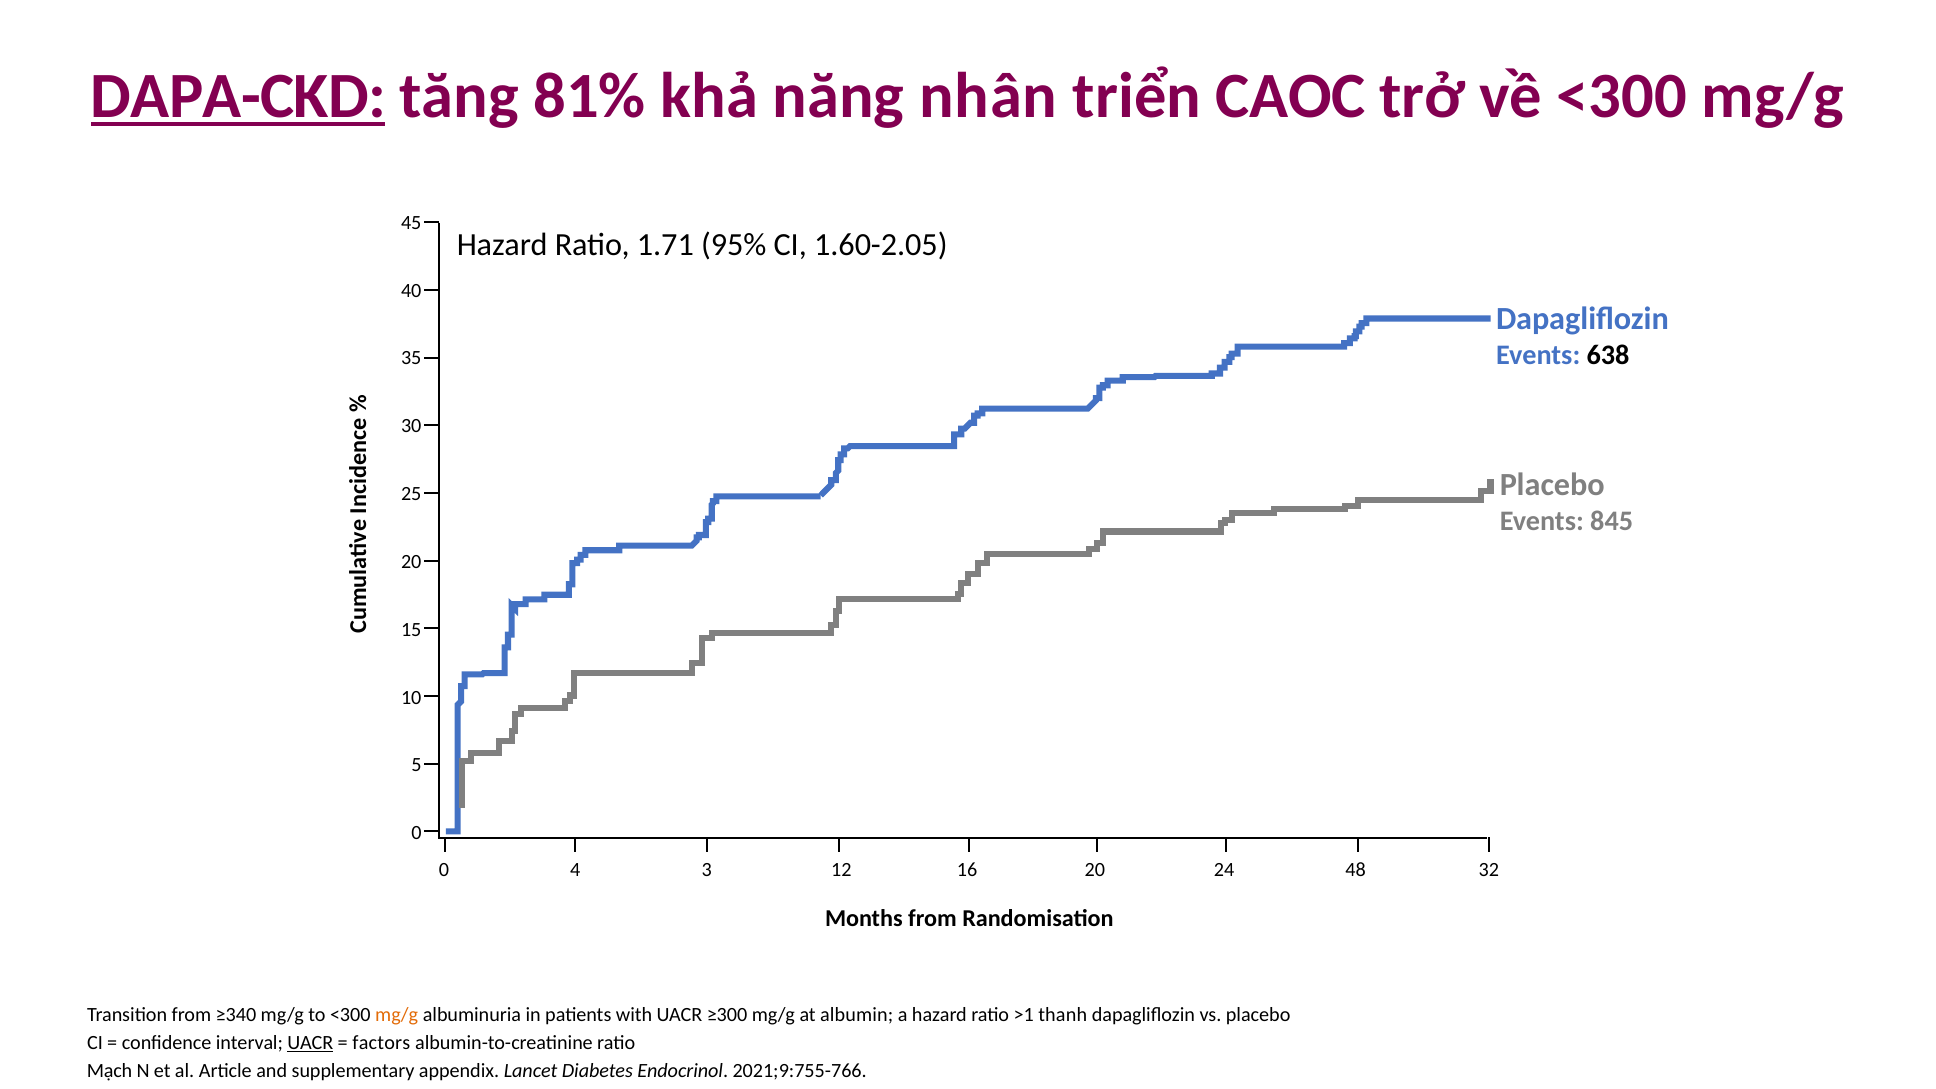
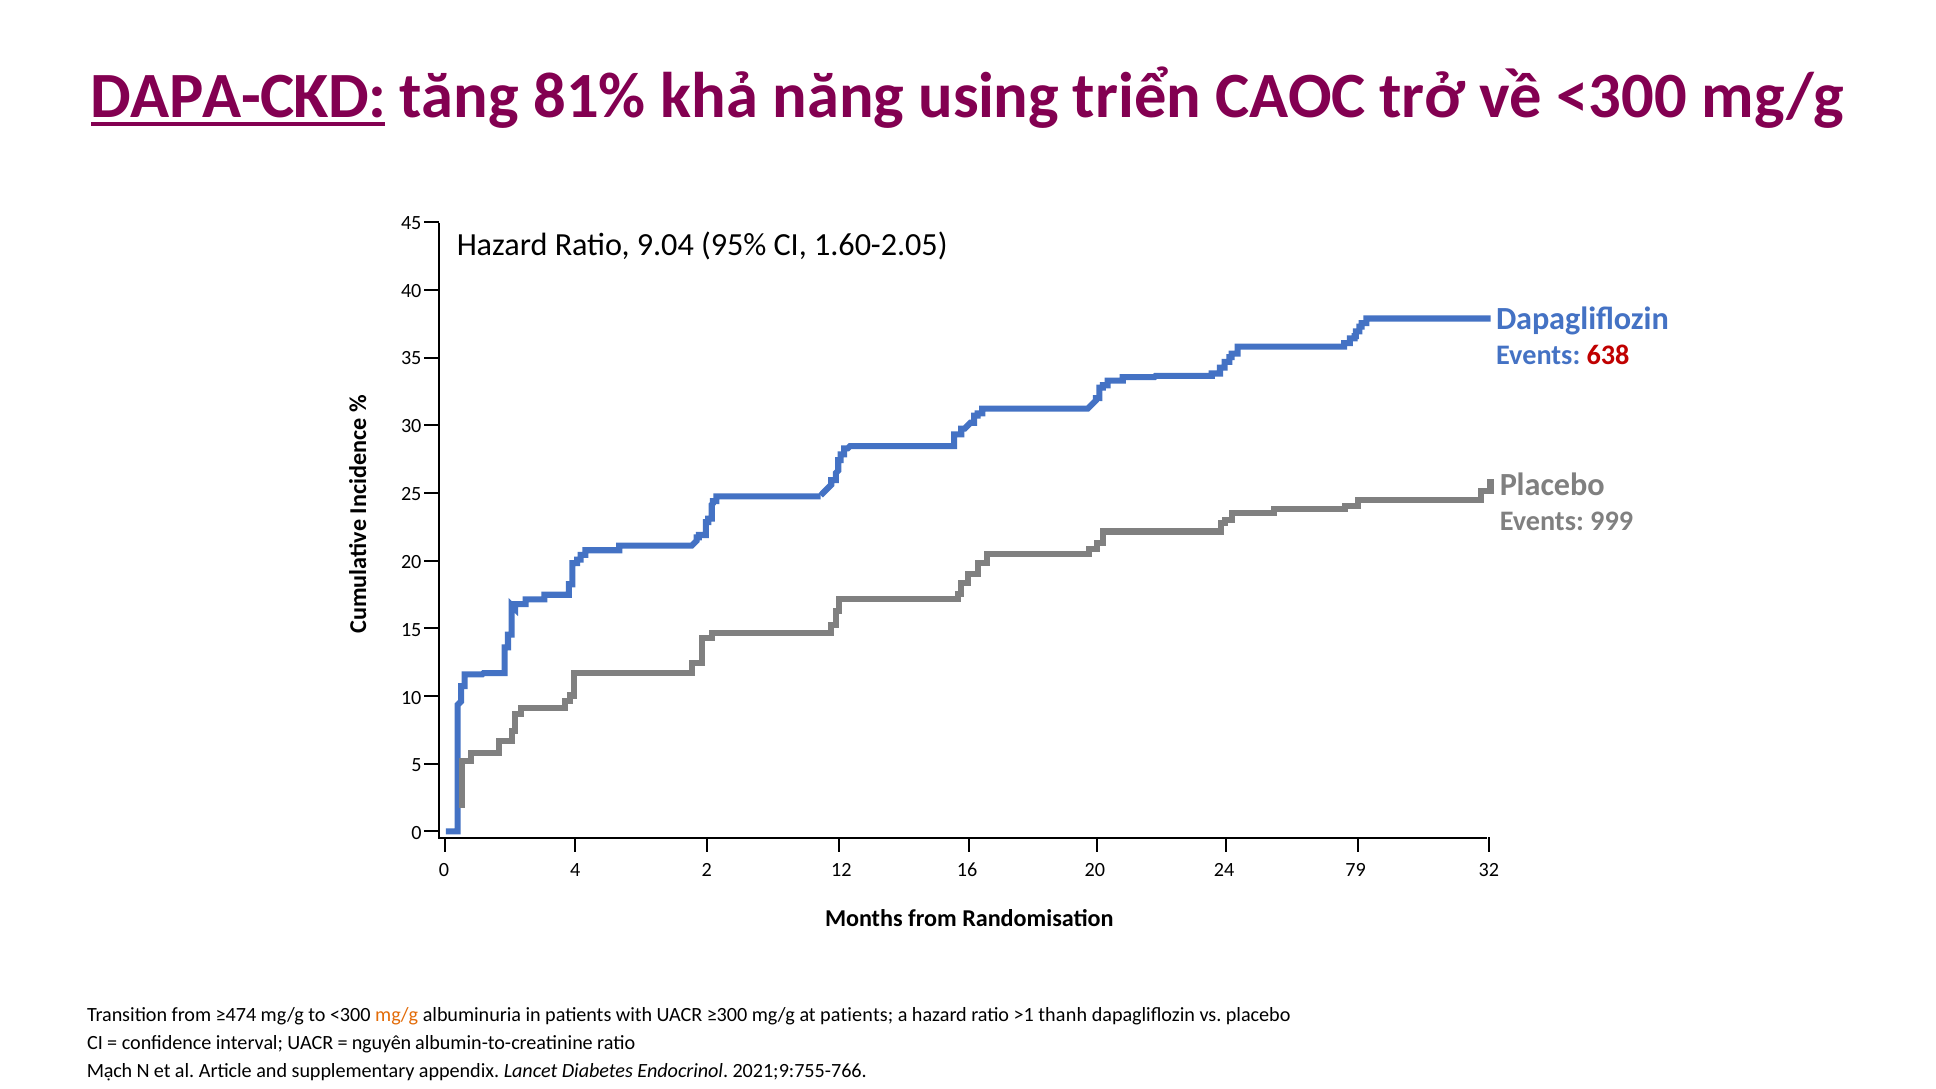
nhân: nhân -> using
1.71: 1.71 -> 9.04
638 colour: black -> red
845: 845 -> 999
3: 3 -> 2
48: 48 -> 79
≥340: ≥340 -> ≥474
at albumin: albumin -> patients
UACR at (310, 1043) underline: present -> none
factors: factors -> nguyên
